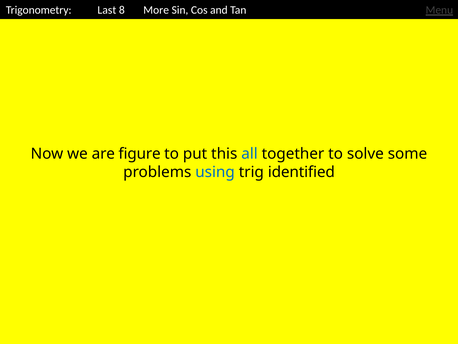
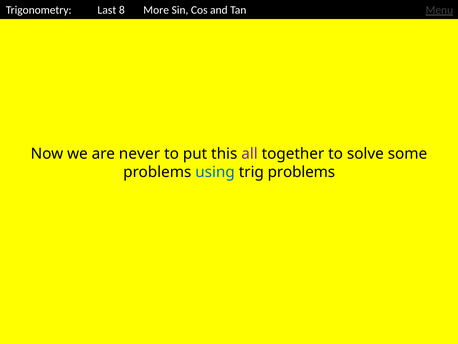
figure: figure -> never
all colour: blue -> purple
trig identified: identified -> problems
